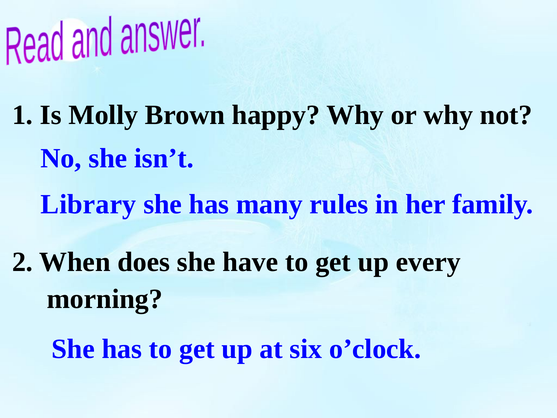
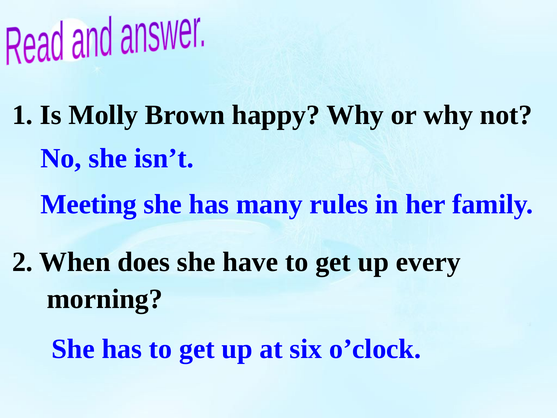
Library: Library -> Meeting
